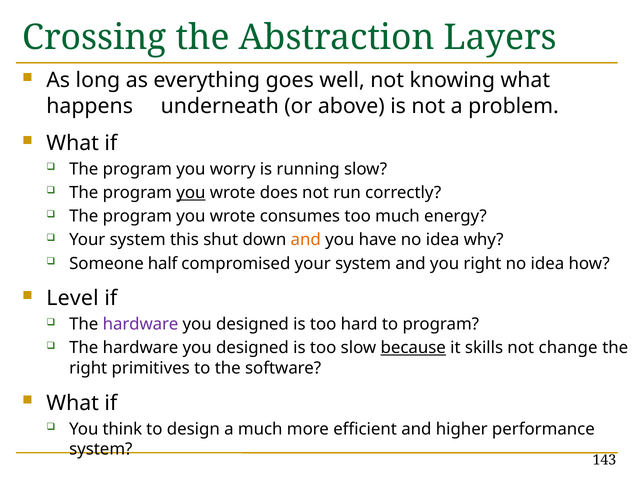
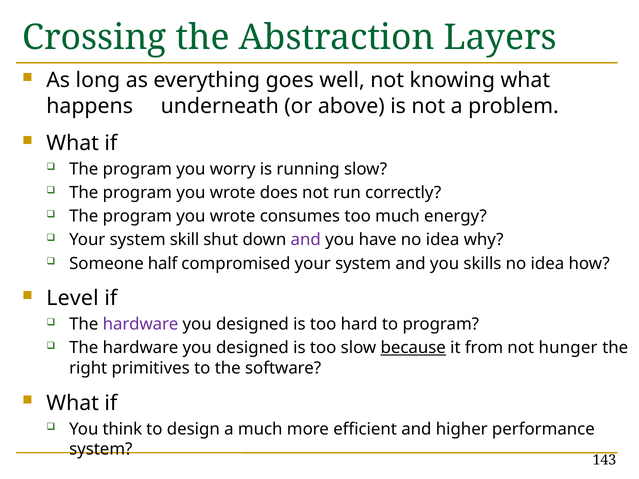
you at (191, 193) underline: present -> none
this: this -> skill
and at (306, 240) colour: orange -> purple
you right: right -> skills
skills: skills -> from
change: change -> hunger
